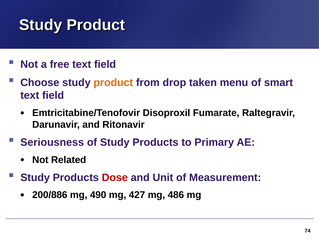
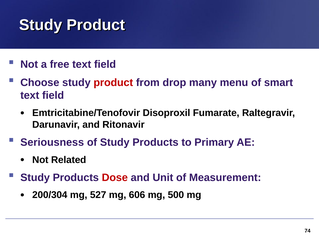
product at (113, 82) colour: orange -> red
taken: taken -> many
200/886: 200/886 -> 200/304
490: 490 -> 527
427: 427 -> 606
486: 486 -> 500
